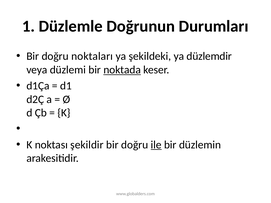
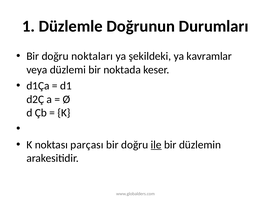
düzlemdir: düzlemdir -> kavramlar
noktada underline: present -> none
şekildir: şekildir -> parçası
